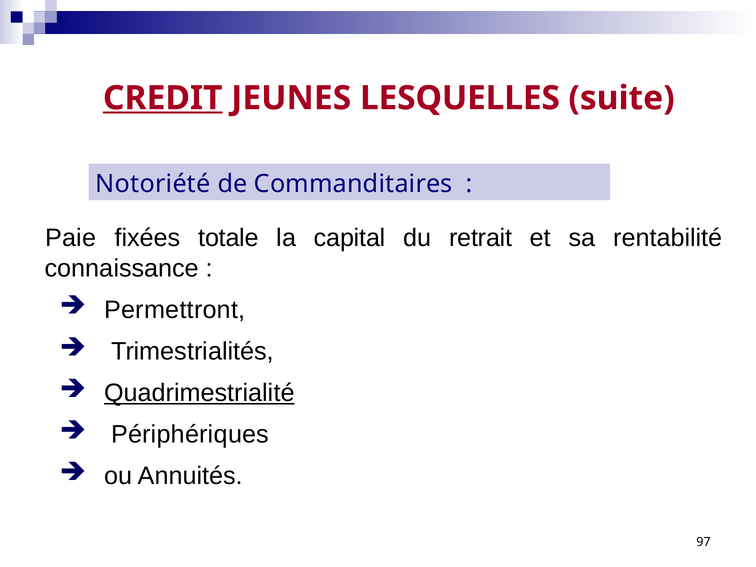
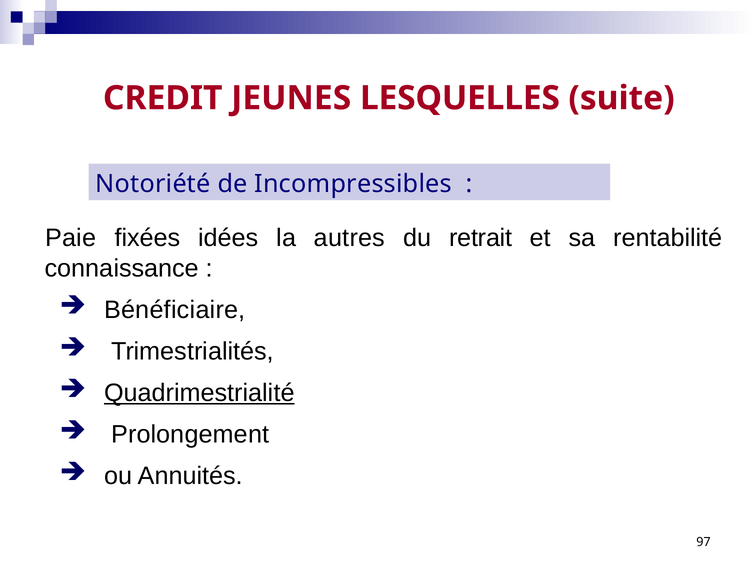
CREDIT underline: present -> none
Commanditaires: Commanditaires -> Incompressibles
totale: totale -> idées
capital: capital -> autres
Permettront: Permettront -> Bénéficiaire
Périphériques: Périphériques -> Prolongement
